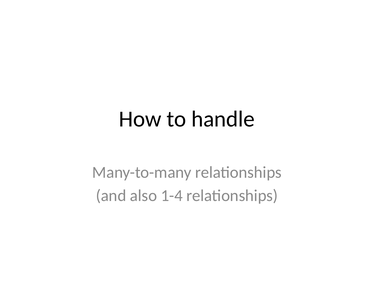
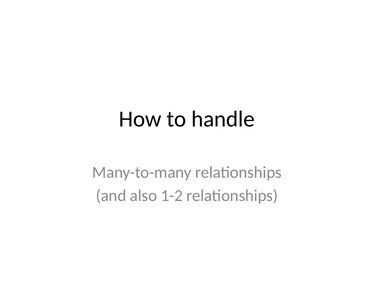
1-4: 1-4 -> 1-2
